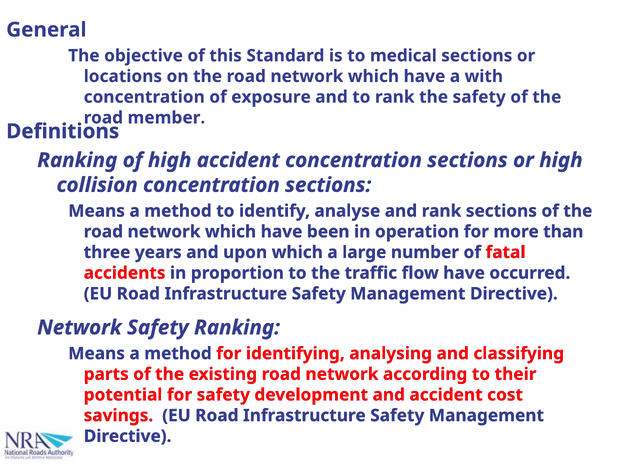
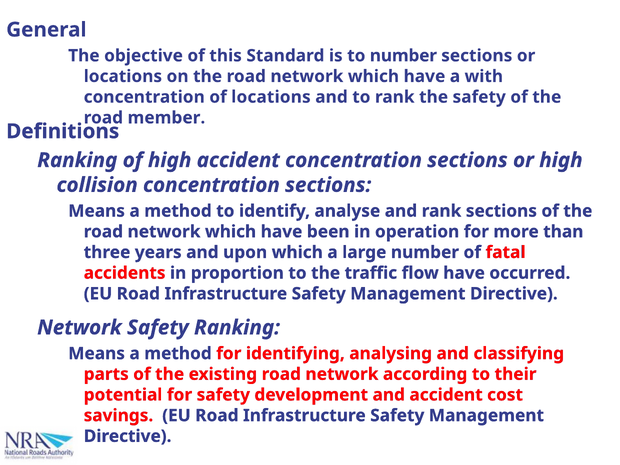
to medical: medical -> number
of exposure: exposure -> locations
